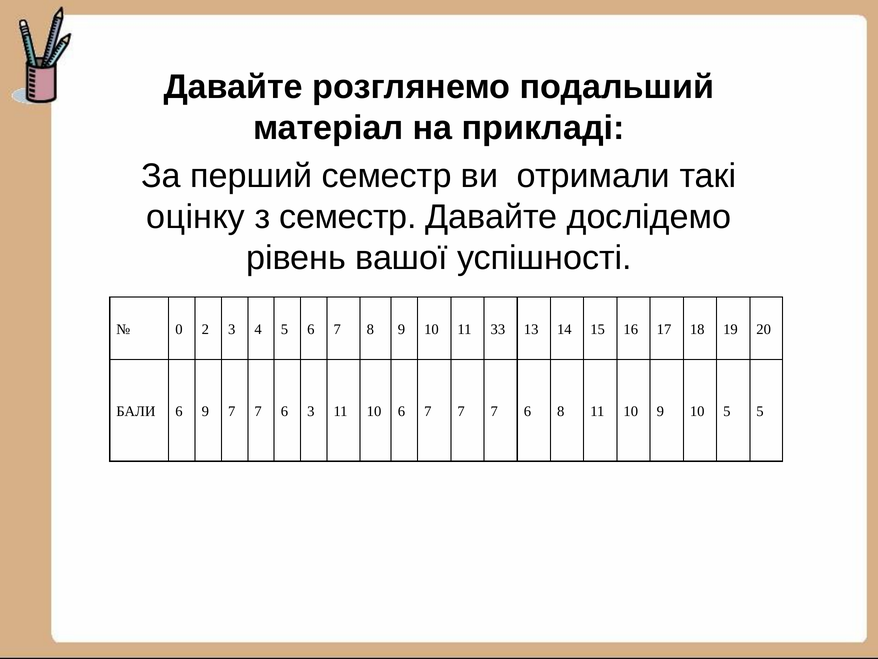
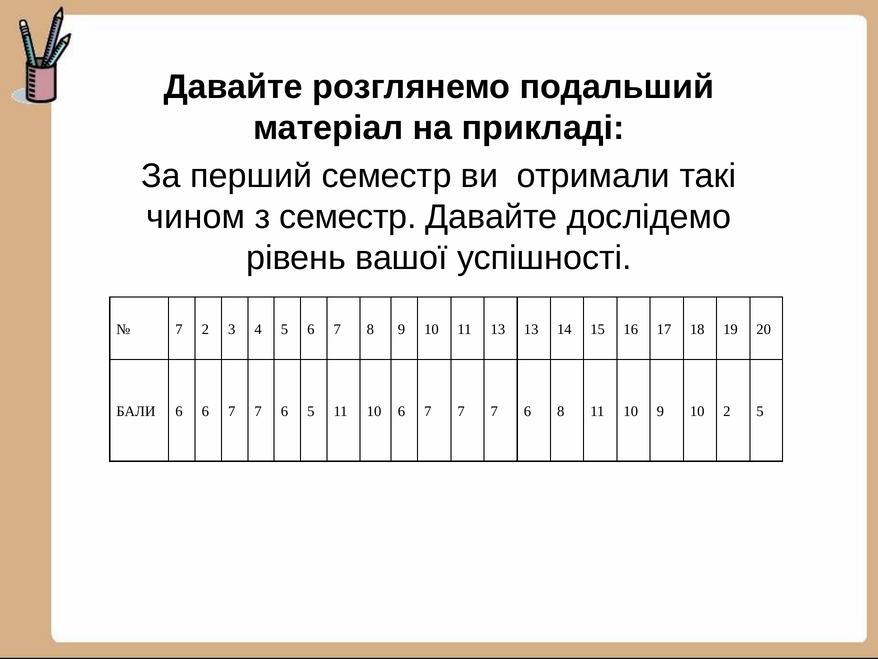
оцінку: оцінку -> чином
0 at (179, 329): 0 -> 7
11 33: 33 -> 13
6 9: 9 -> 6
6 3: 3 -> 5
10 5: 5 -> 2
